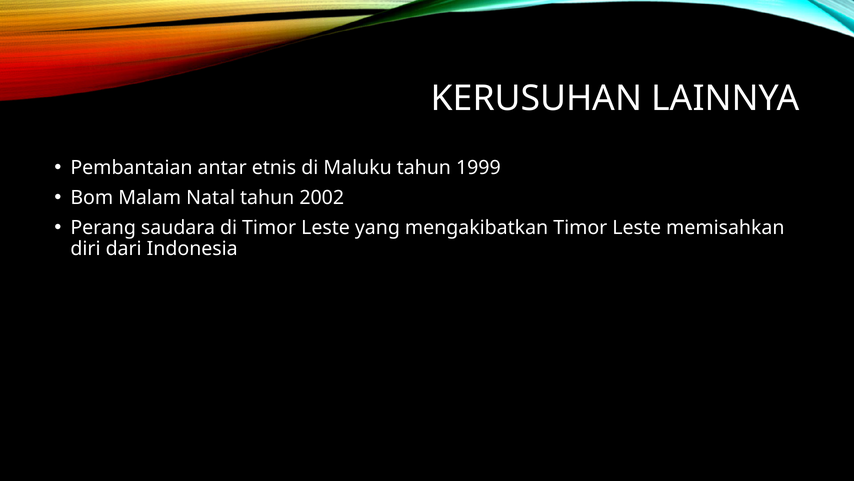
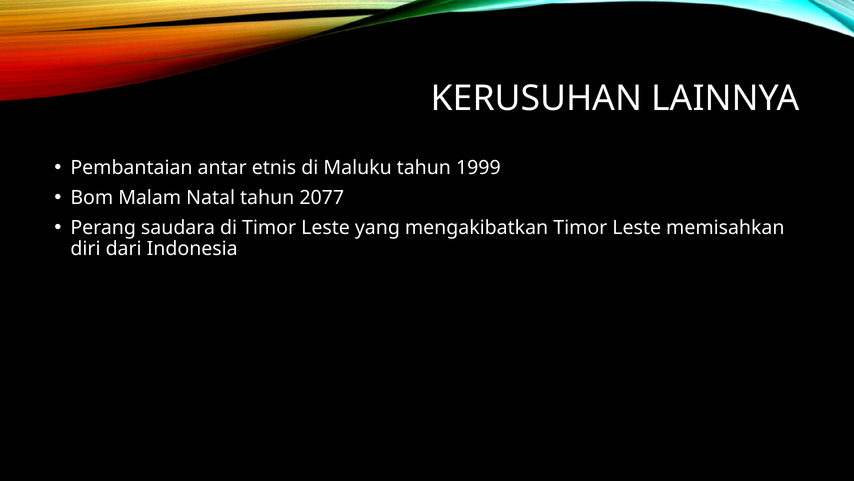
2002: 2002 -> 2077
